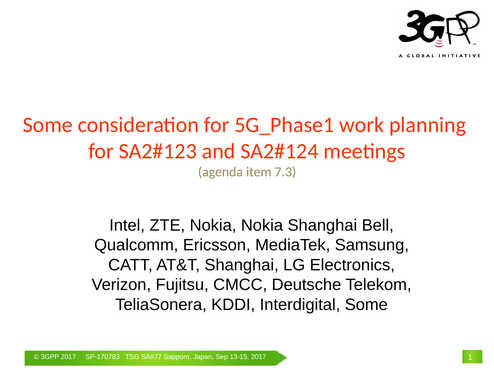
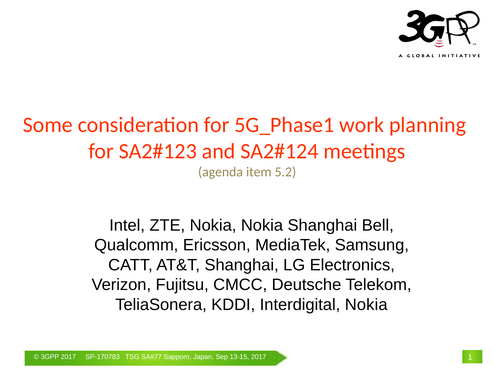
7.3: 7.3 -> 5.2
Interdigital Some: Some -> Nokia
